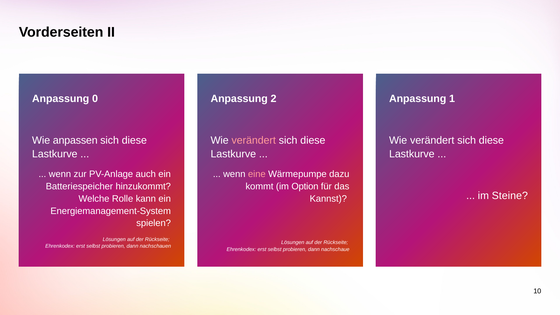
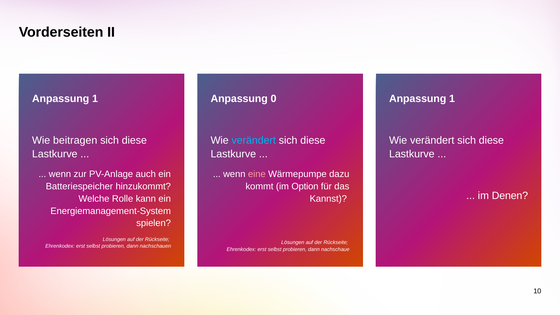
0 at (95, 99): 0 -> 1
2: 2 -> 0
anpassen: anpassen -> beitragen
verändert at (254, 140) colour: pink -> light blue
Steine: Steine -> Denen
